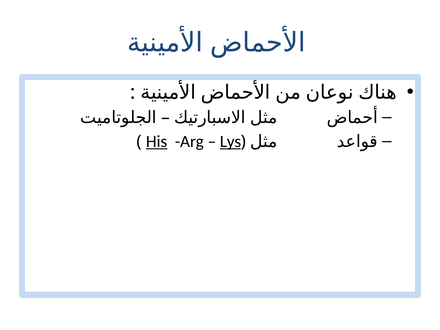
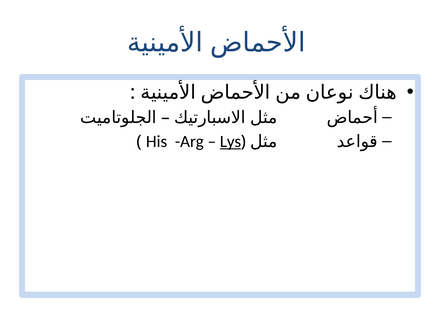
His underline: present -> none
